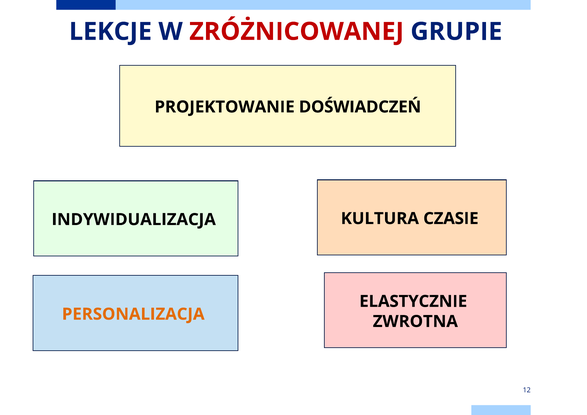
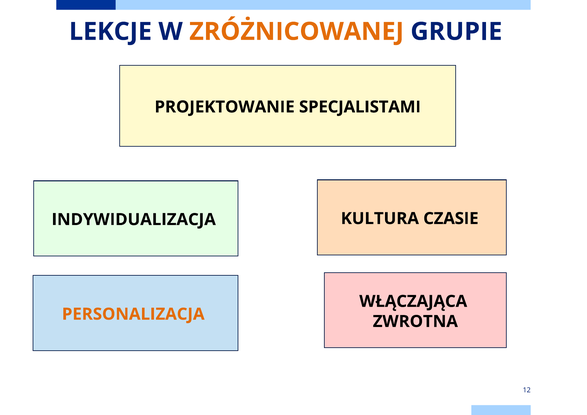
ZRÓŻNICOWANEJ colour: red -> orange
DOŚWIADCZEŃ: DOŚWIADCZEŃ -> SPECJALISTAMI
ELASTYCZNIE: ELASTYCZNIE -> WŁĄCZAJĄCA
